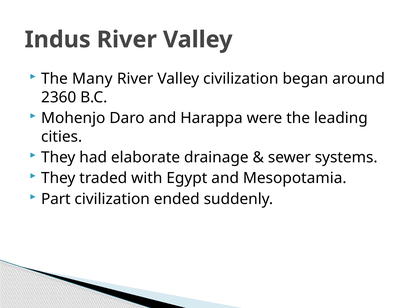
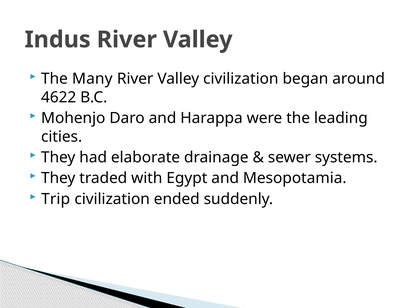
2360: 2360 -> 4622
Part: Part -> Trip
